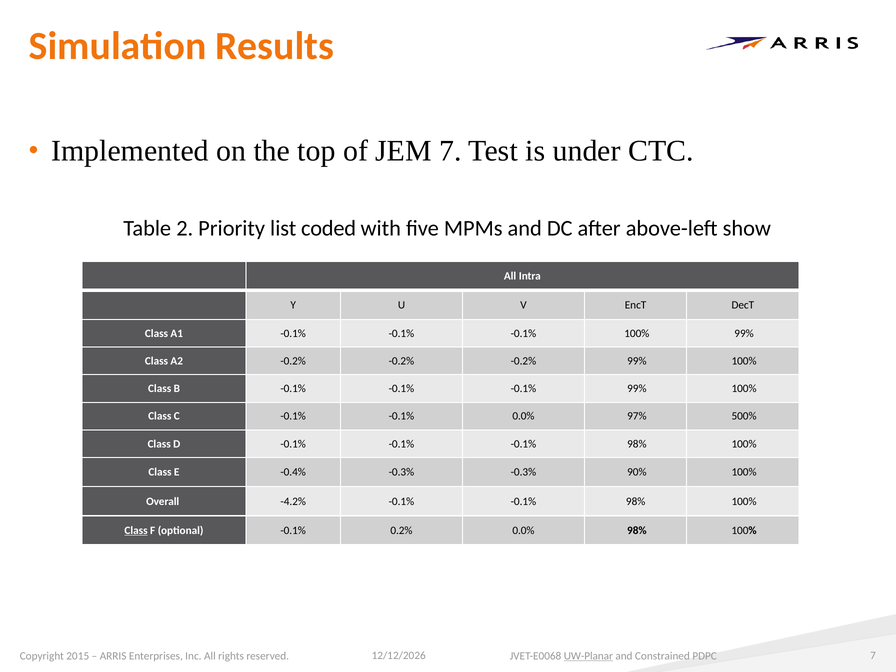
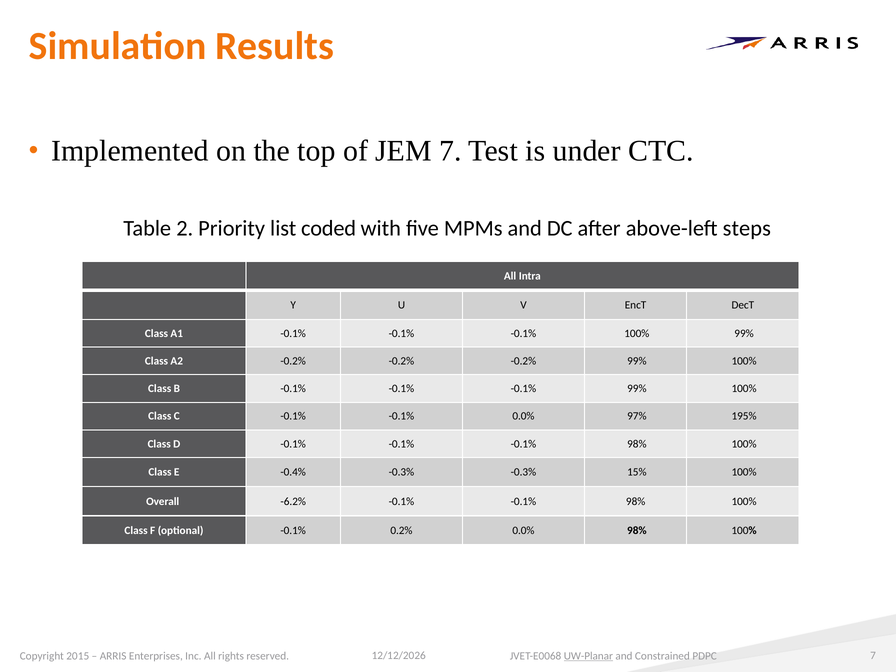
show: show -> steps
500%: 500% -> 195%
90%: 90% -> 15%
-4.2%: -4.2% -> -6.2%
Class at (136, 530) underline: present -> none
